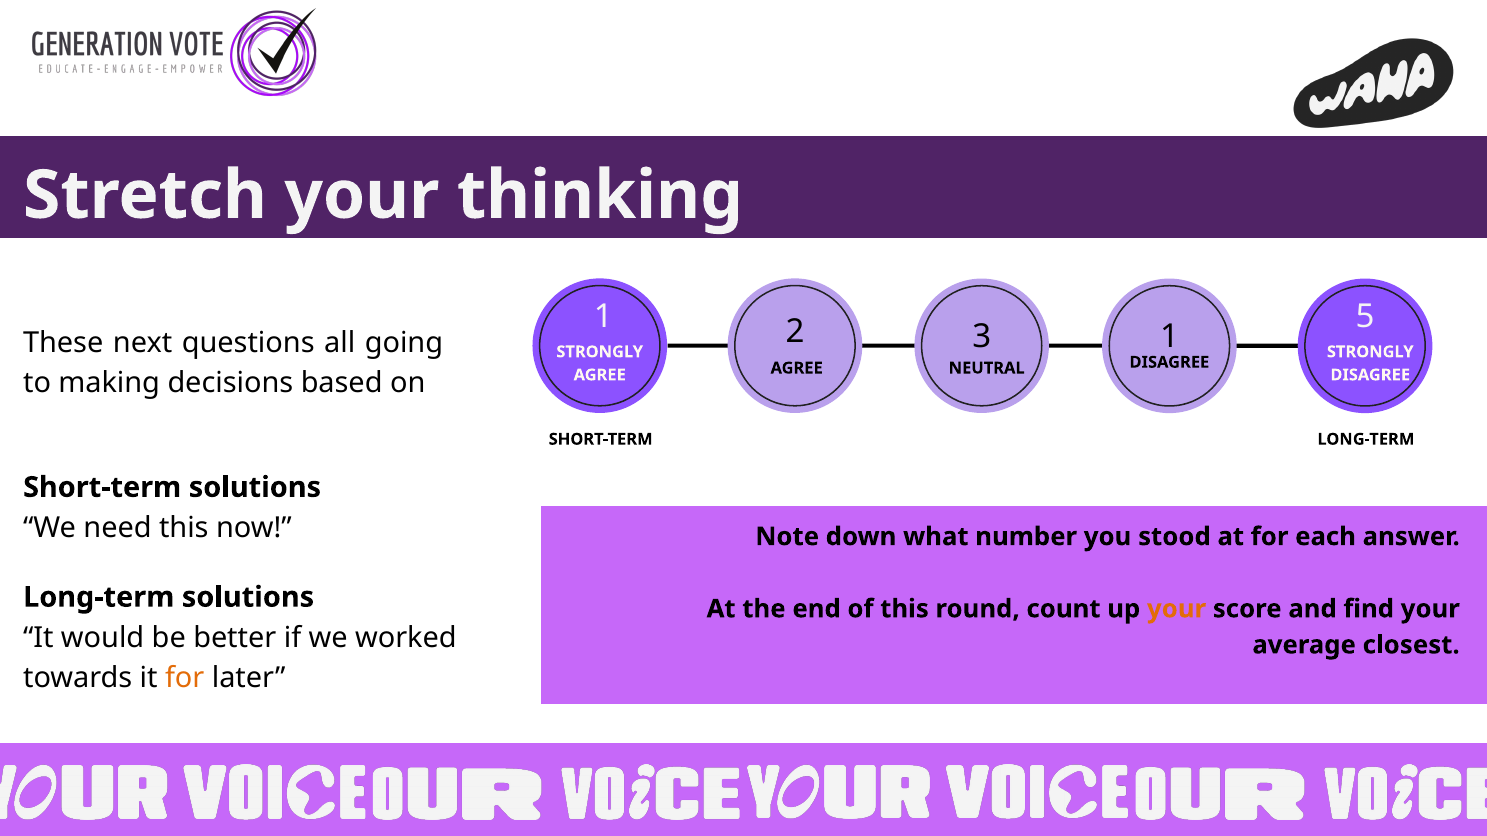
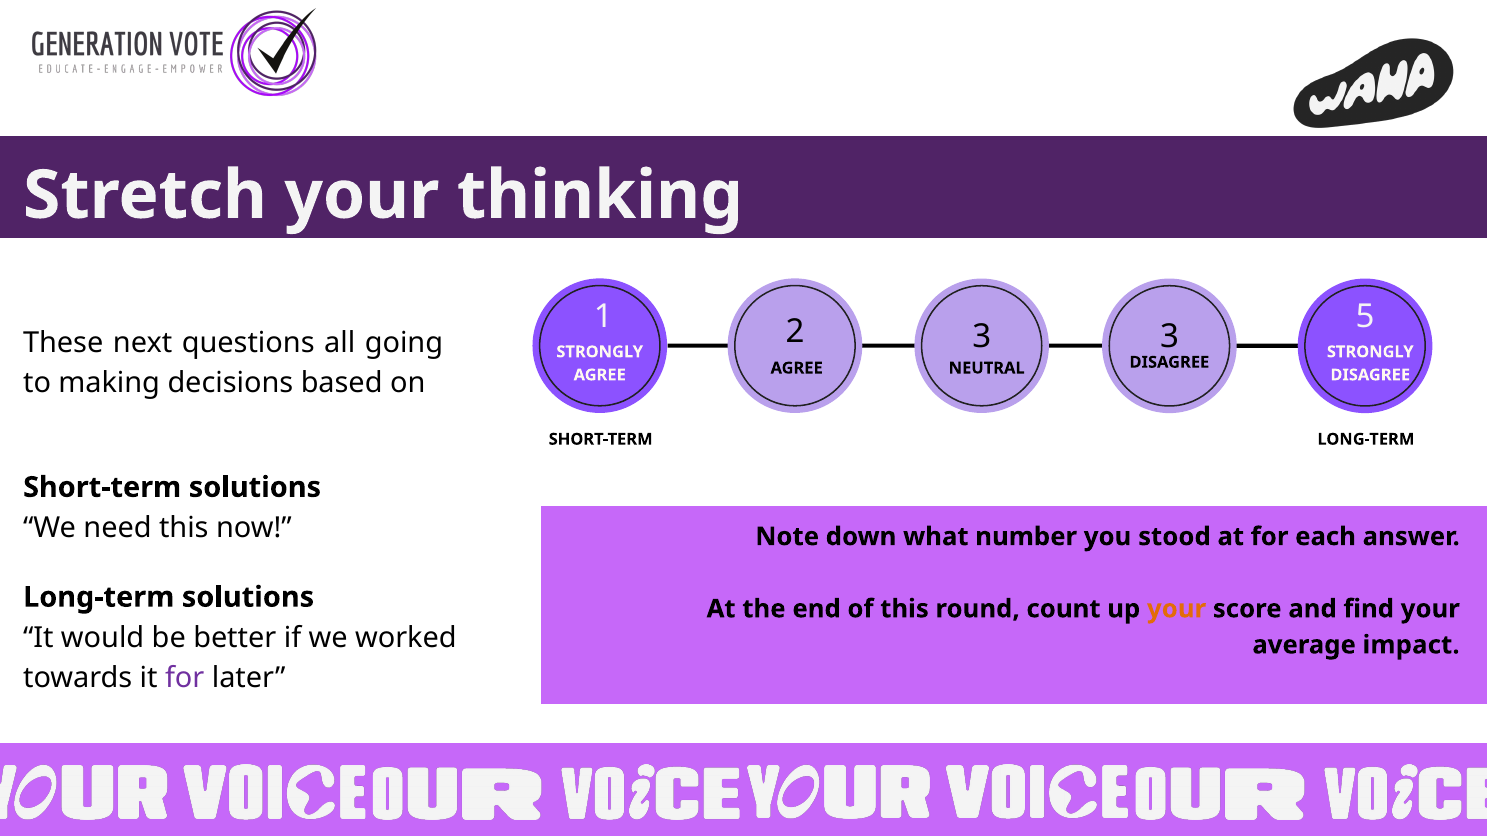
3 1: 1 -> 3
closest: closest -> impact
for at (185, 678) colour: orange -> purple
